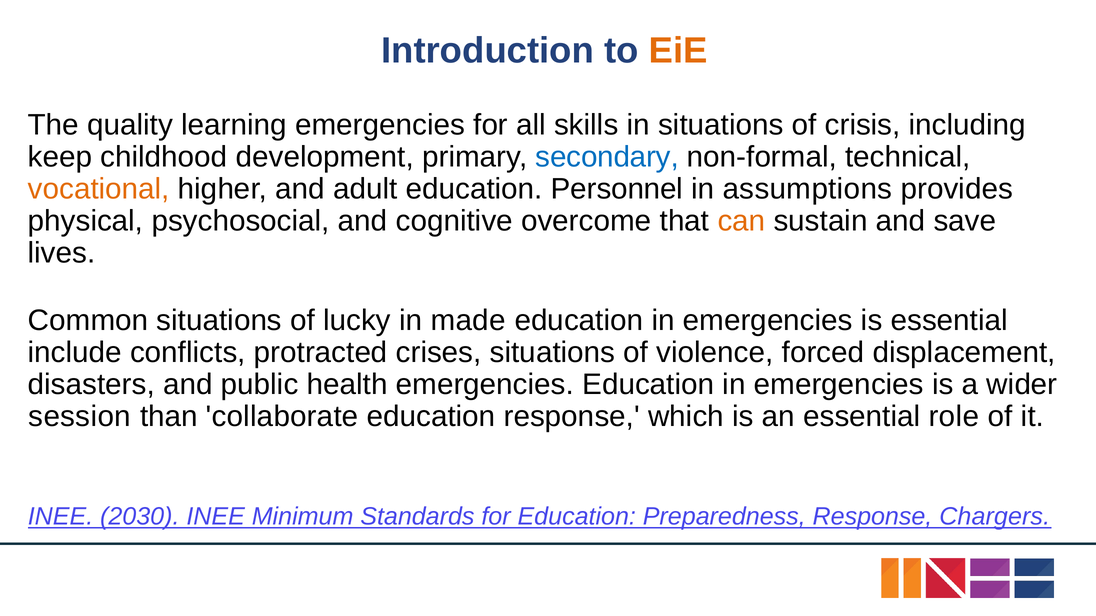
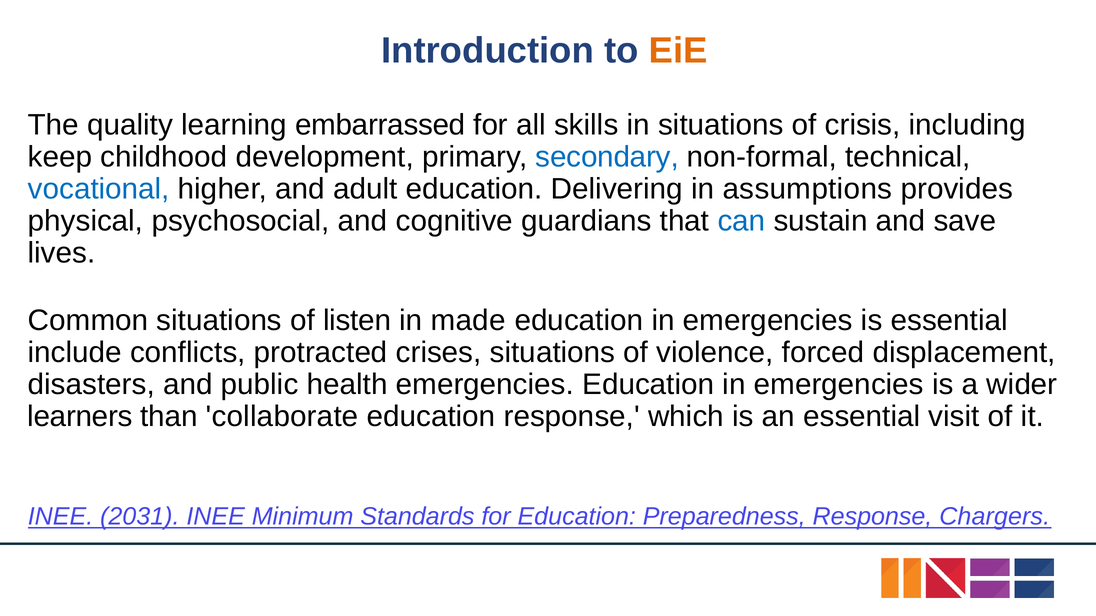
learning emergencies: emergencies -> embarrassed
vocational colour: orange -> blue
Personnel: Personnel -> Delivering
overcome: overcome -> guardians
can colour: orange -> blue
lucky: lucky -> listen
session: session -> learners
role: role -> visit
2030: 2030 -> 2031
